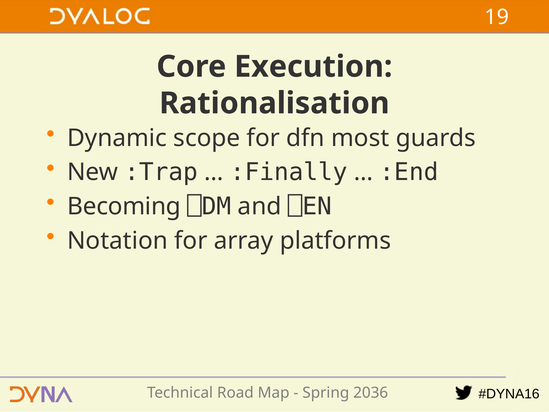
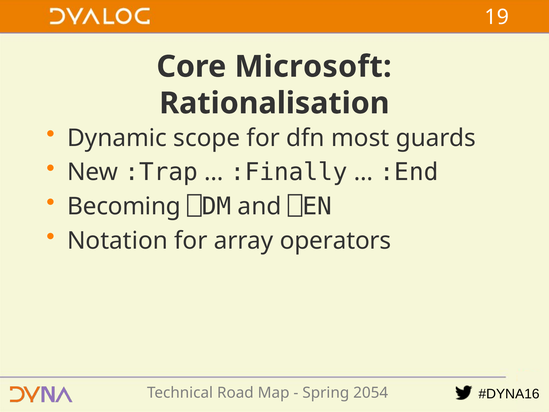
Execution: Execution -> Microsoft
platforms: platforms -> operators
2036: 2036 -> 2054
